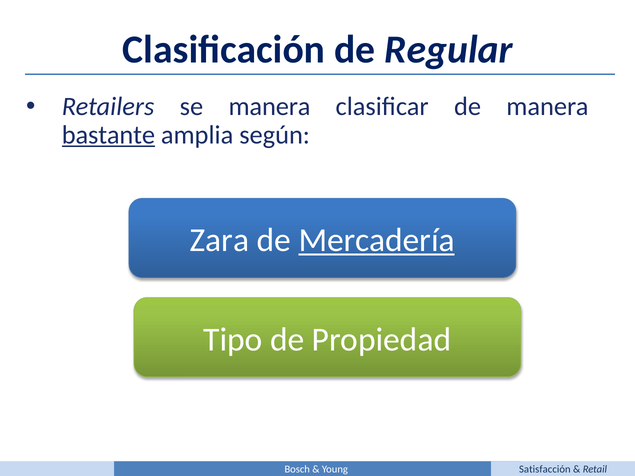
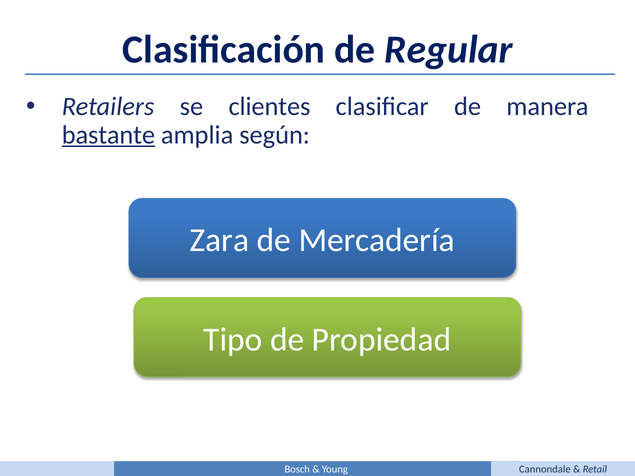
se manera: manera -> clientes
Mercadería underline: present -> none
Satisfacción: Satisfacción -> Cannondale
